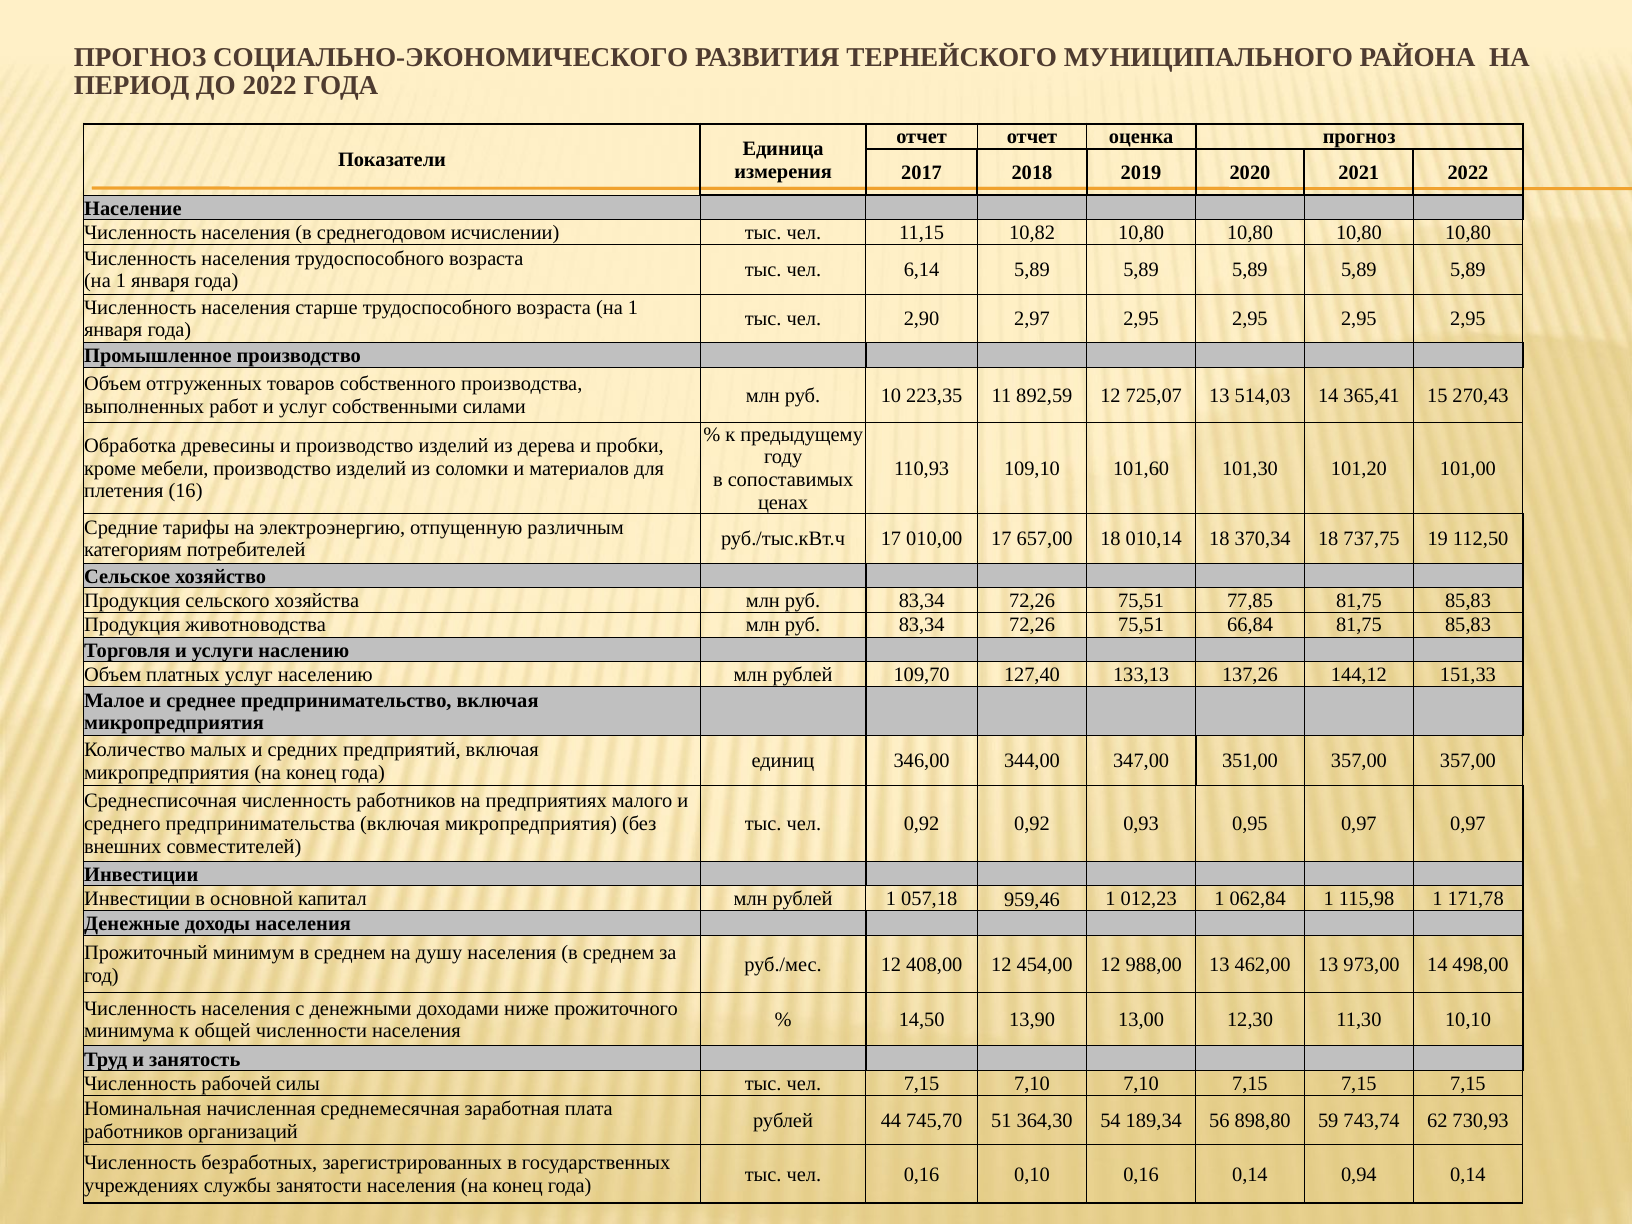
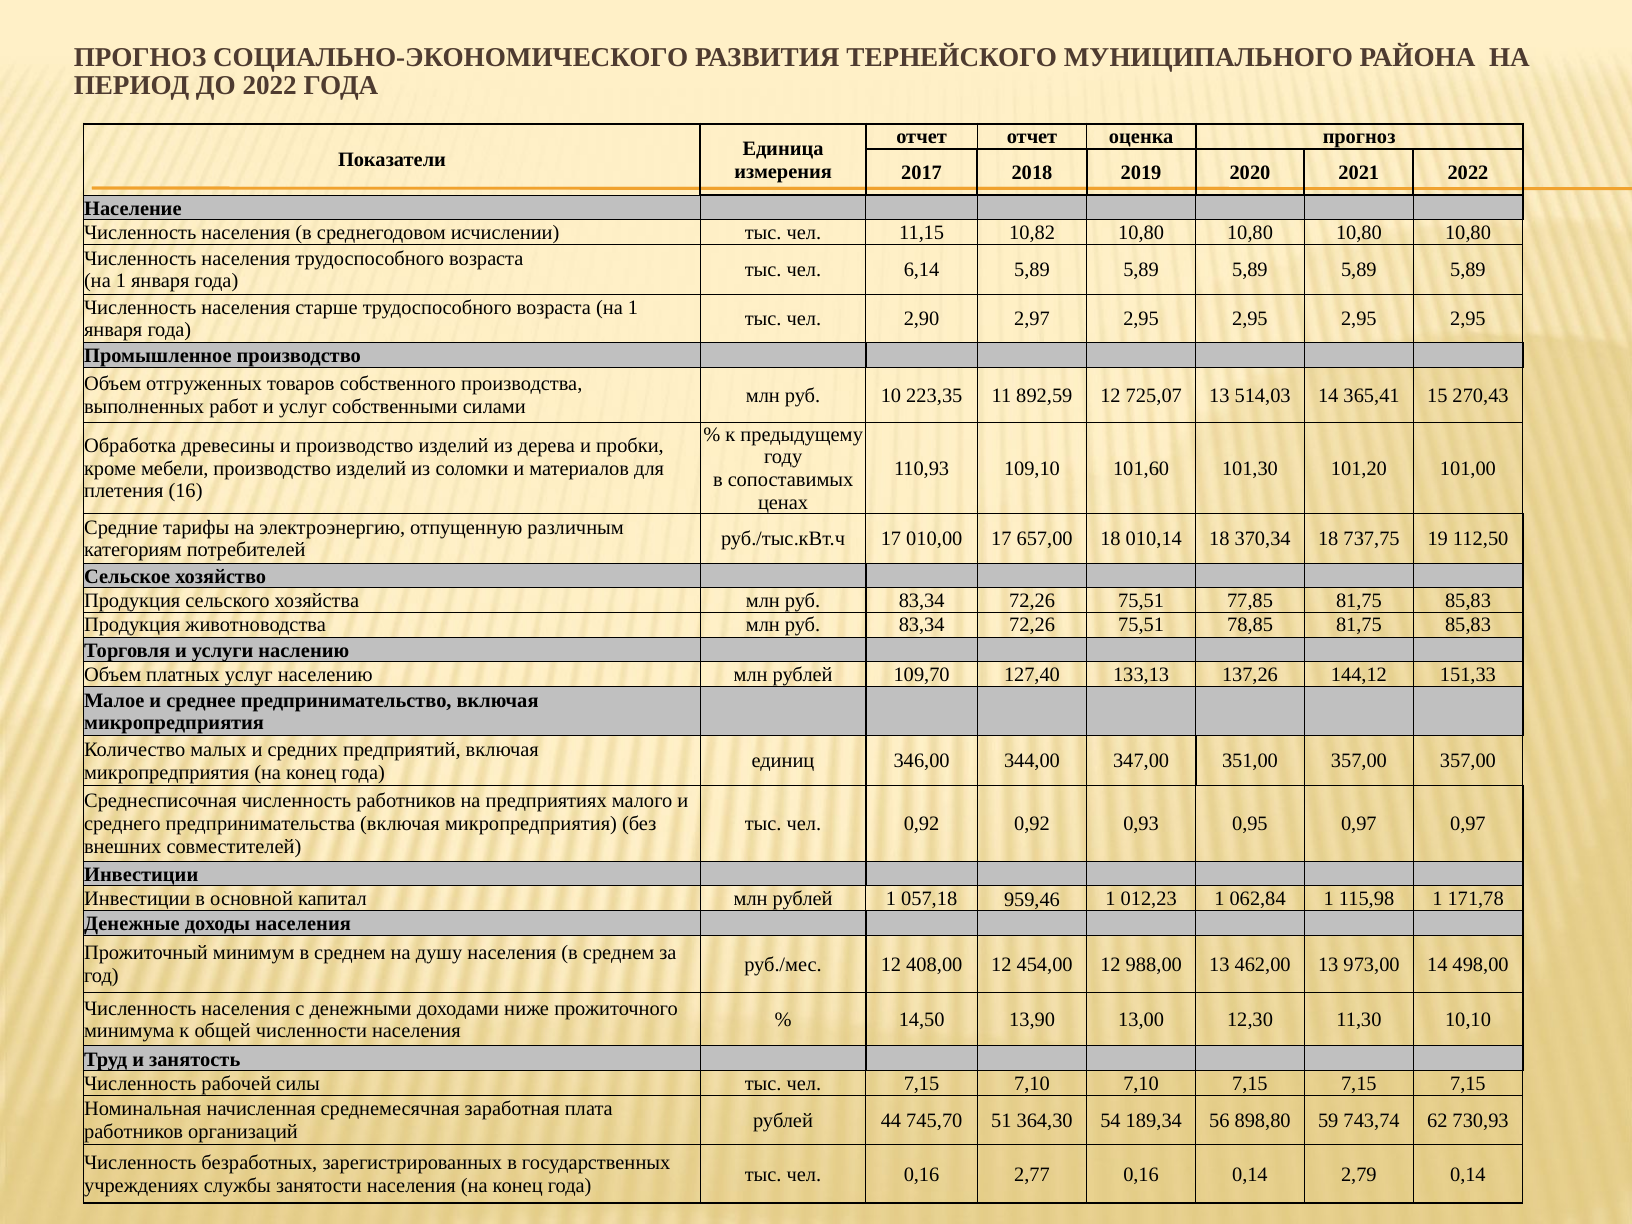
66,84: 66,84 -> 78,85
0,10: 0,10 -> 2,77
0,94: 0,94 -> 2,79
